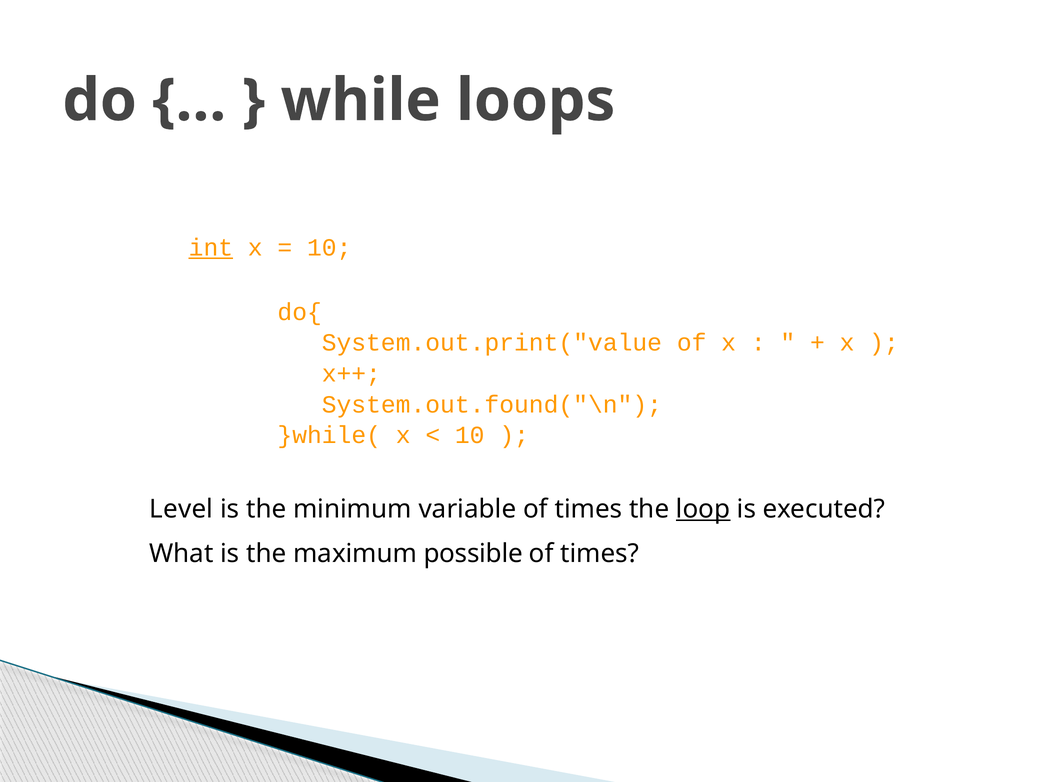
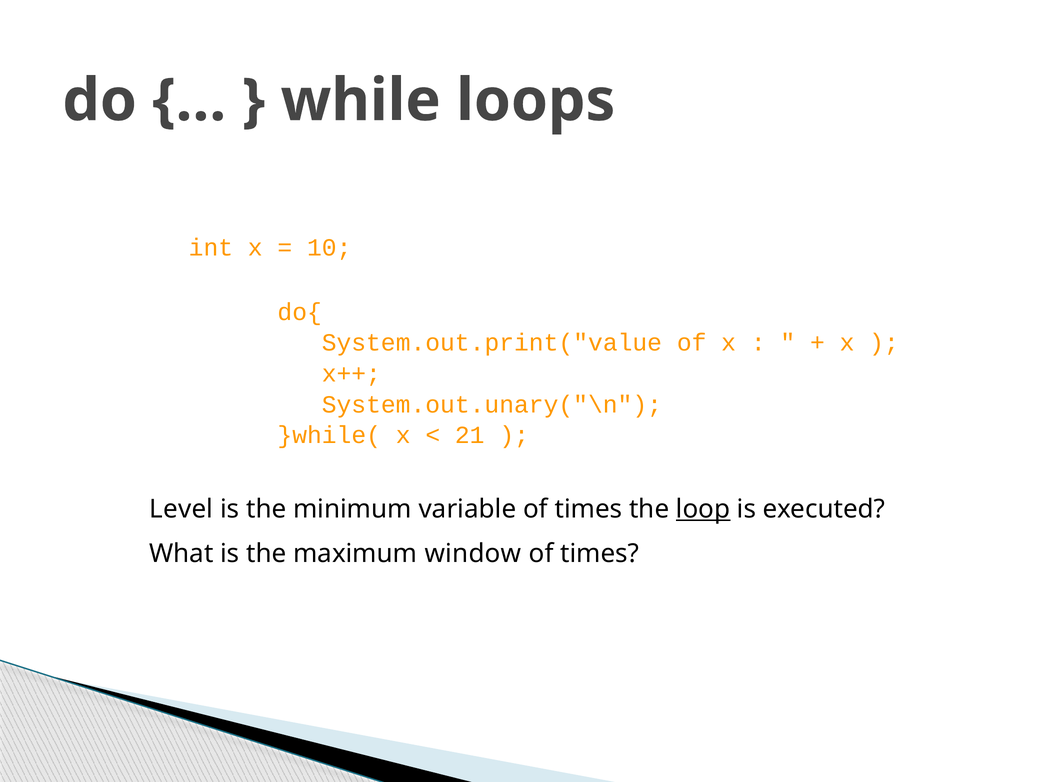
int underline: present -> none
System.out.found("\n: System.out.found("\n -> System.out.unary("\n
10 at (470, 435): 10 -> 21
possible: possible -> window
